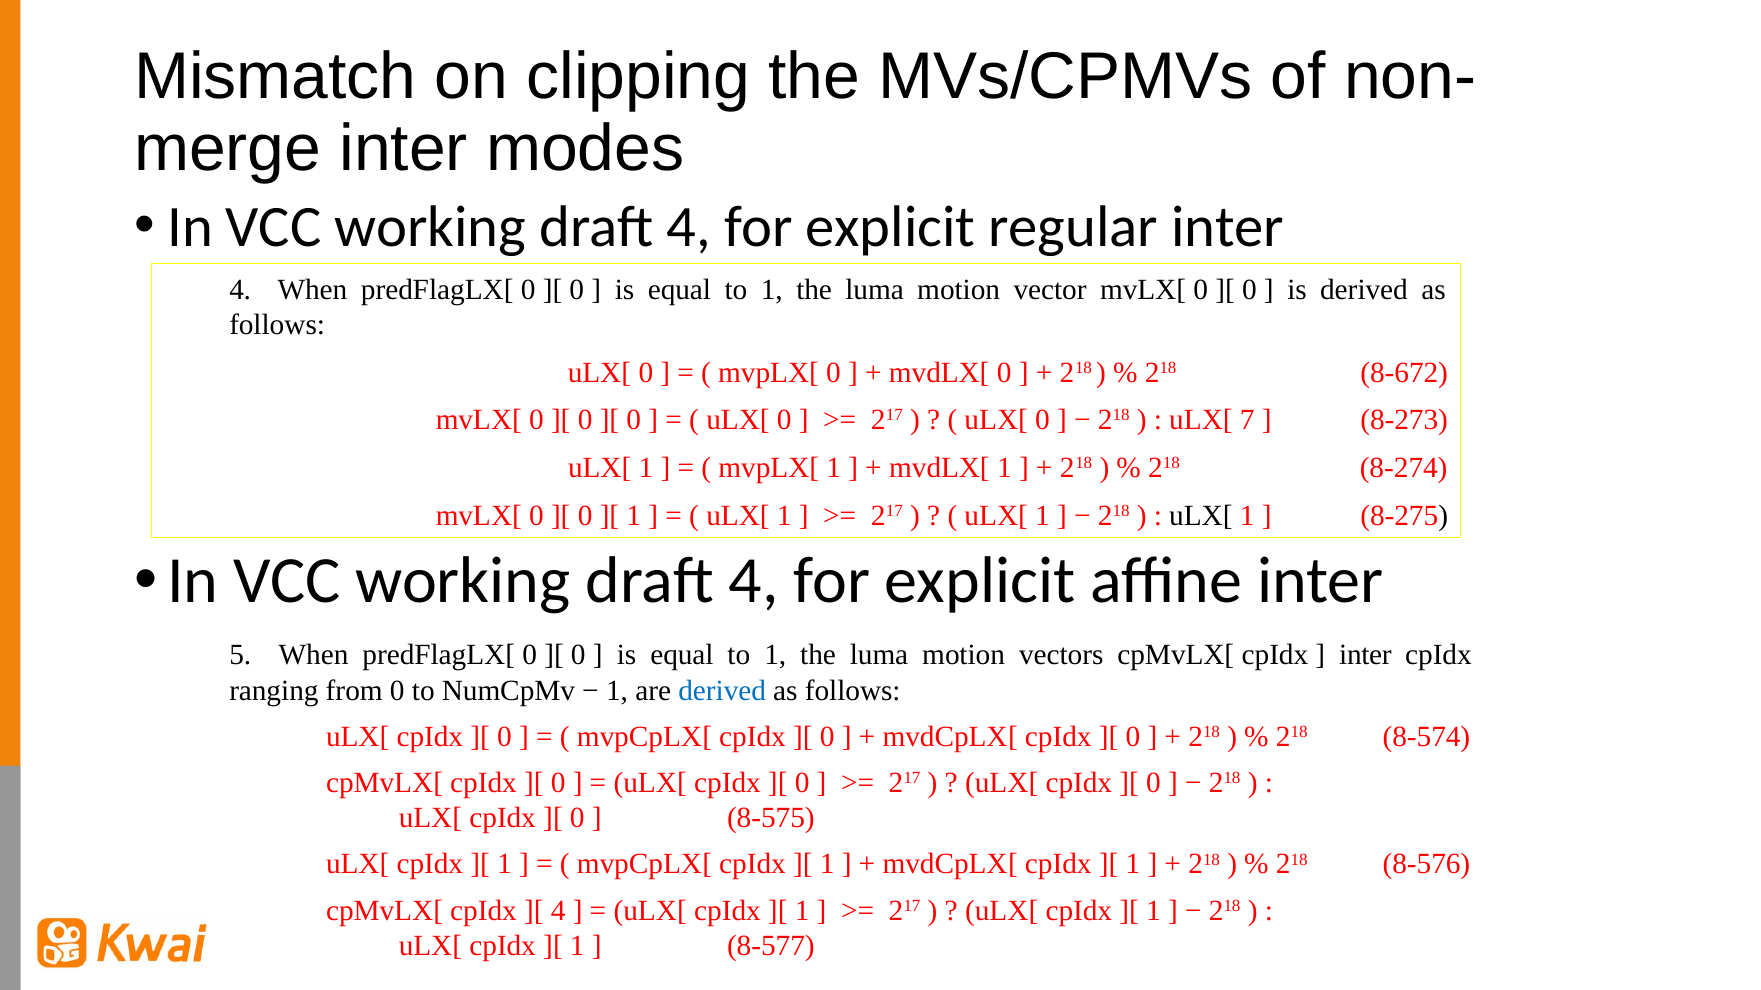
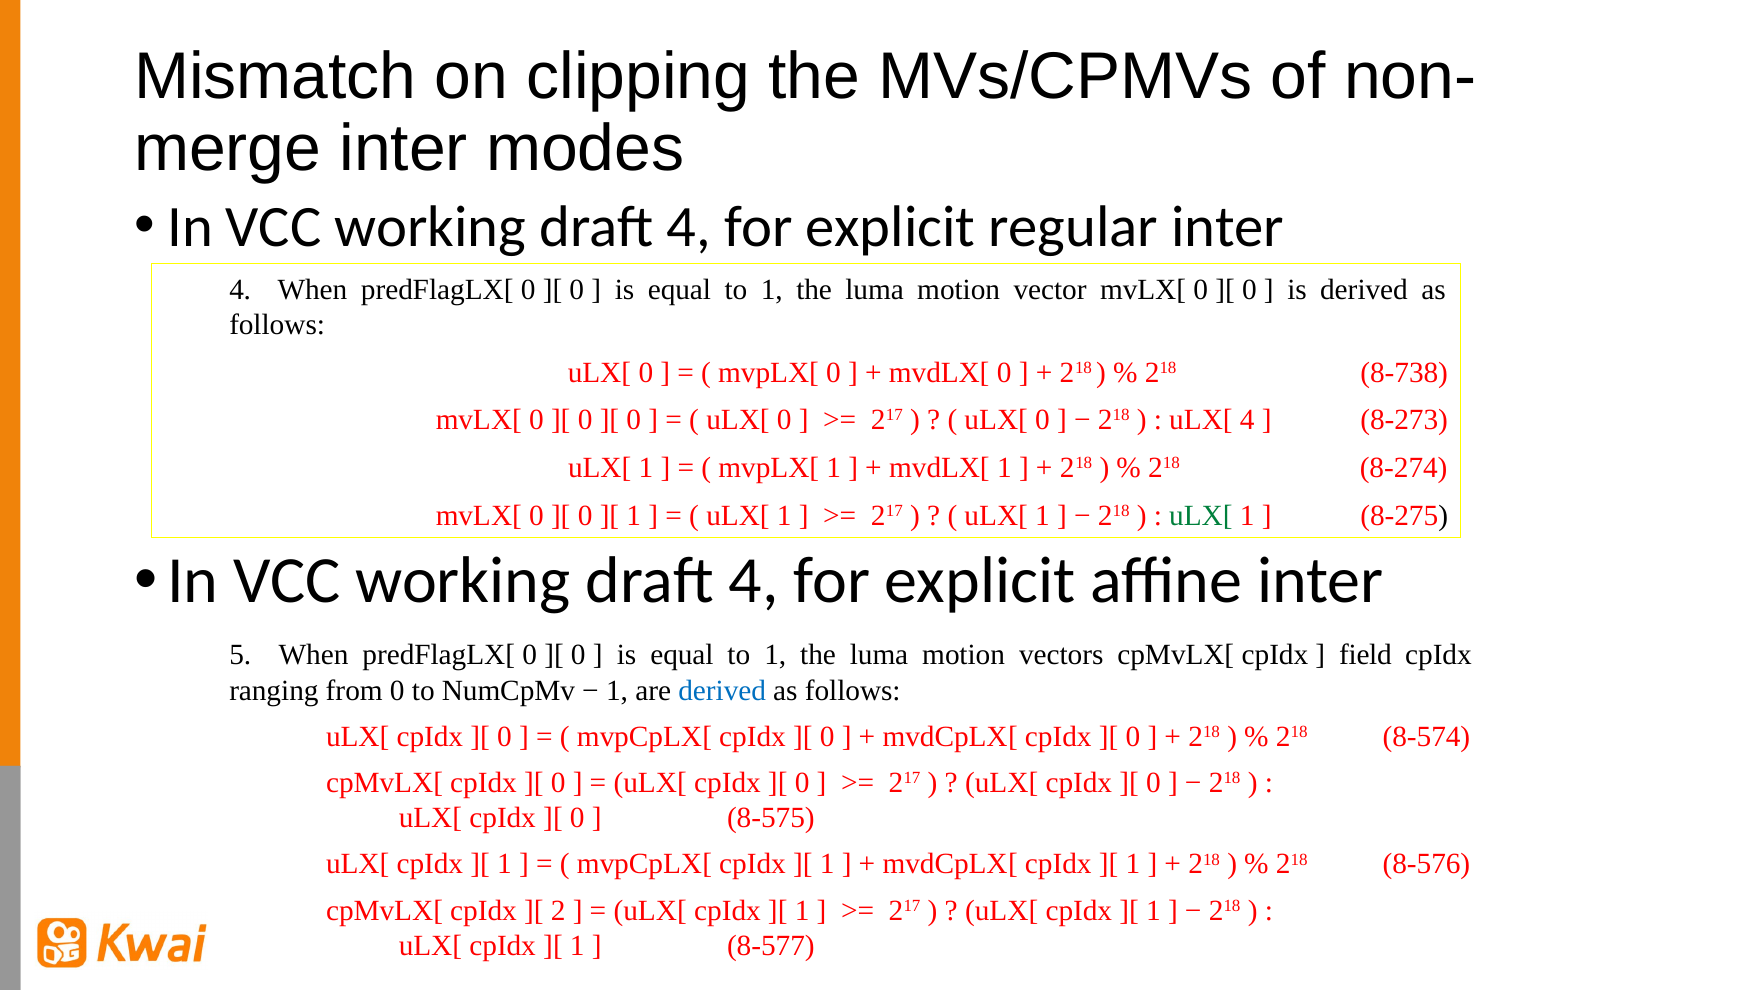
8‑672: 8‑672 -> 8‑738
uLX[ 7: 7 -> 4
uLX[ at (1201, 516) colour: black -> green
inter at (1365, 656): inter -> field
4 at (558, 911): 4 -> 2
